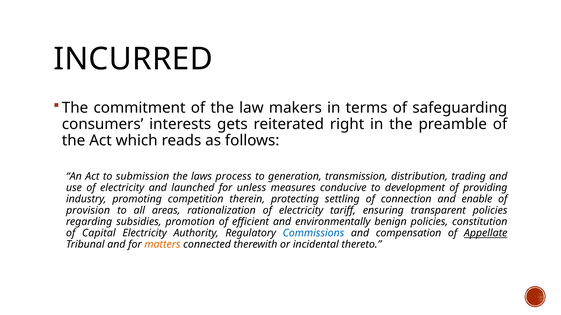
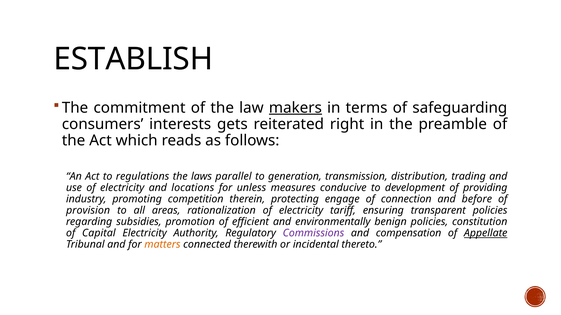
INCURRED: INCURRED -> ESTABLISH
makers underline: none -> present
submission: submission -> regulations
process: process -> parallel
launched: launched -> locations
settling: settling -> engage
enable: enable -> before
Commissions colour: blue -> purple
